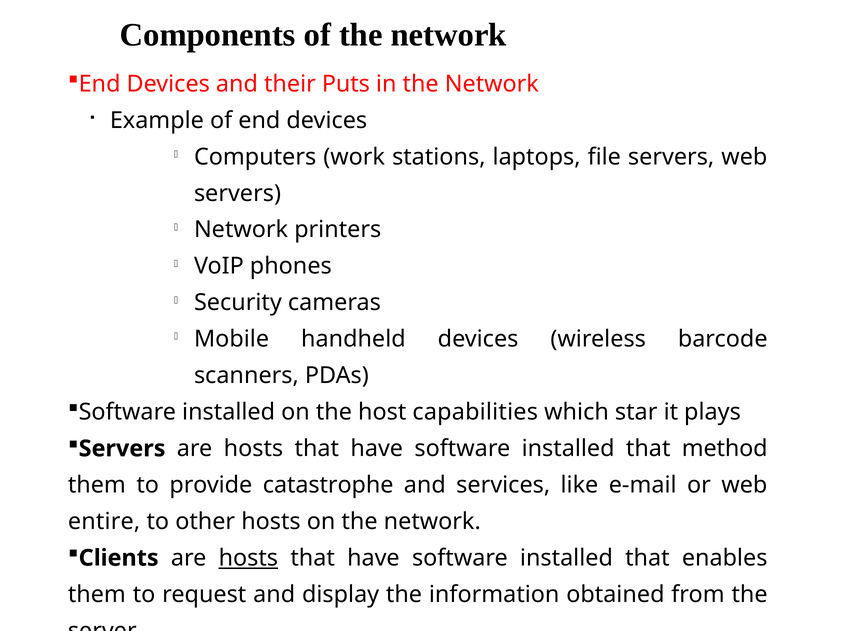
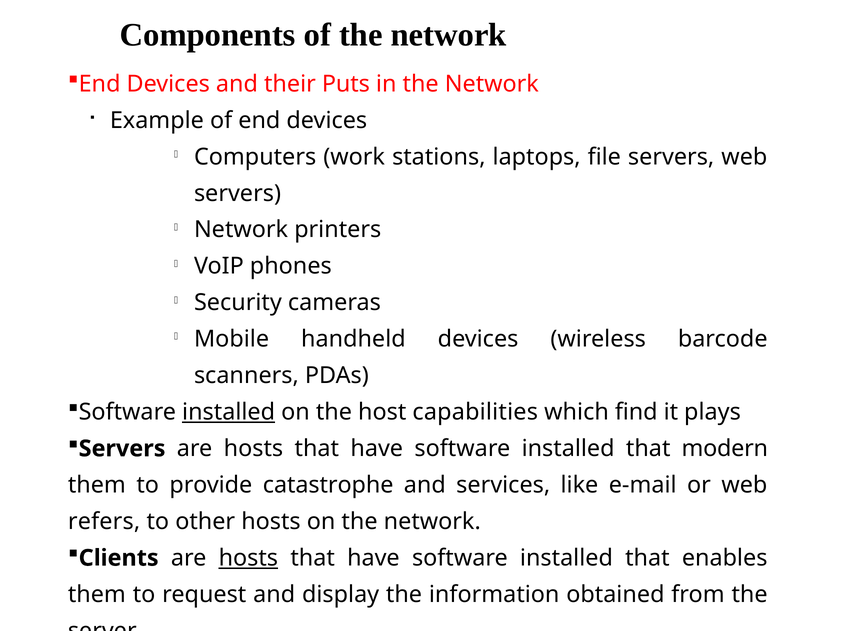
installed at (229, 412) underline: none -> present
star: star -> find
method: method -> modern
entire: entire -> refers
